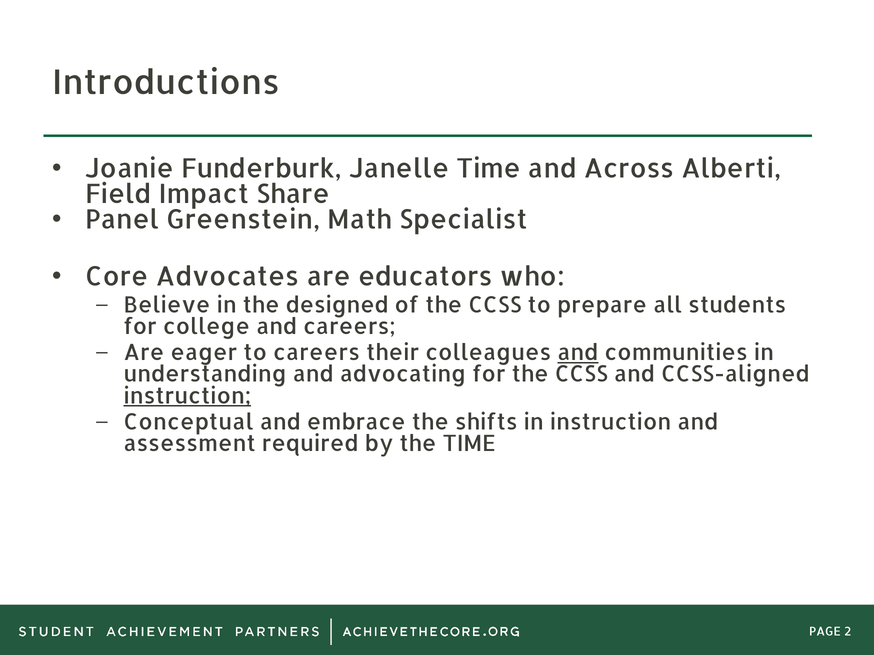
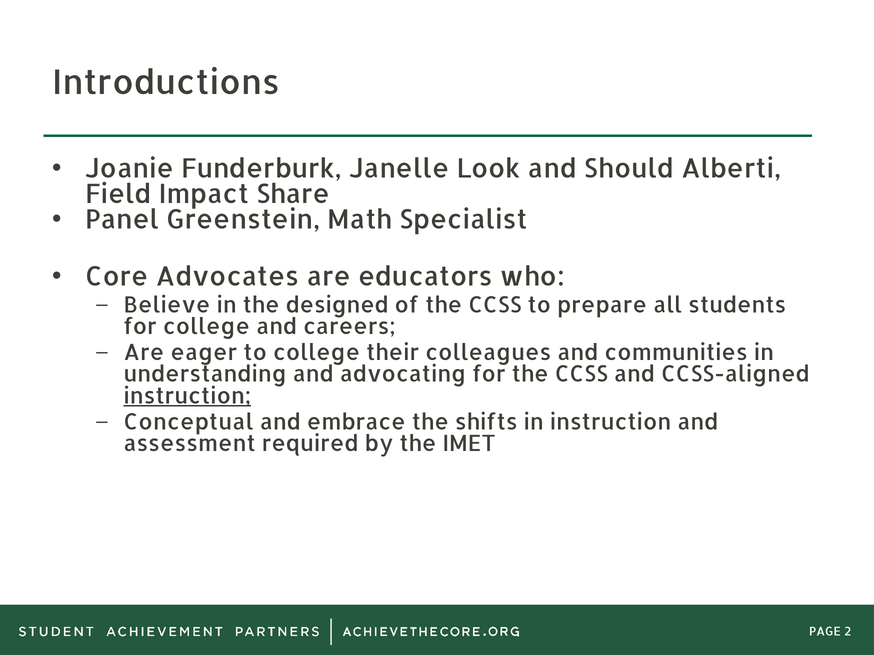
Janelle Time: Time -> Look
Across: Across -> Should
to careers: careers -> college
and at (578, 353) underline: present -> none
the TIME: TIME -> IMET
